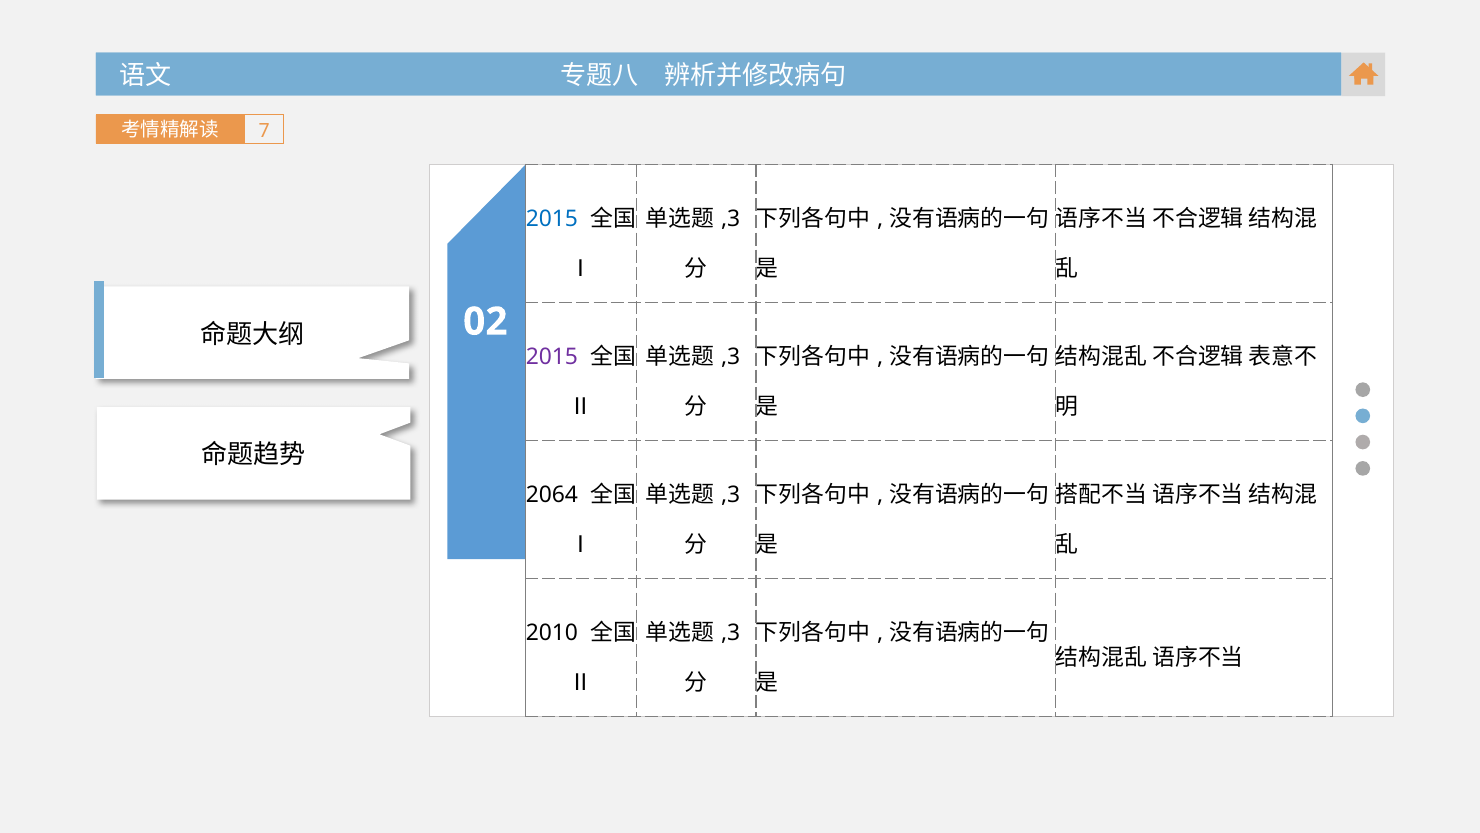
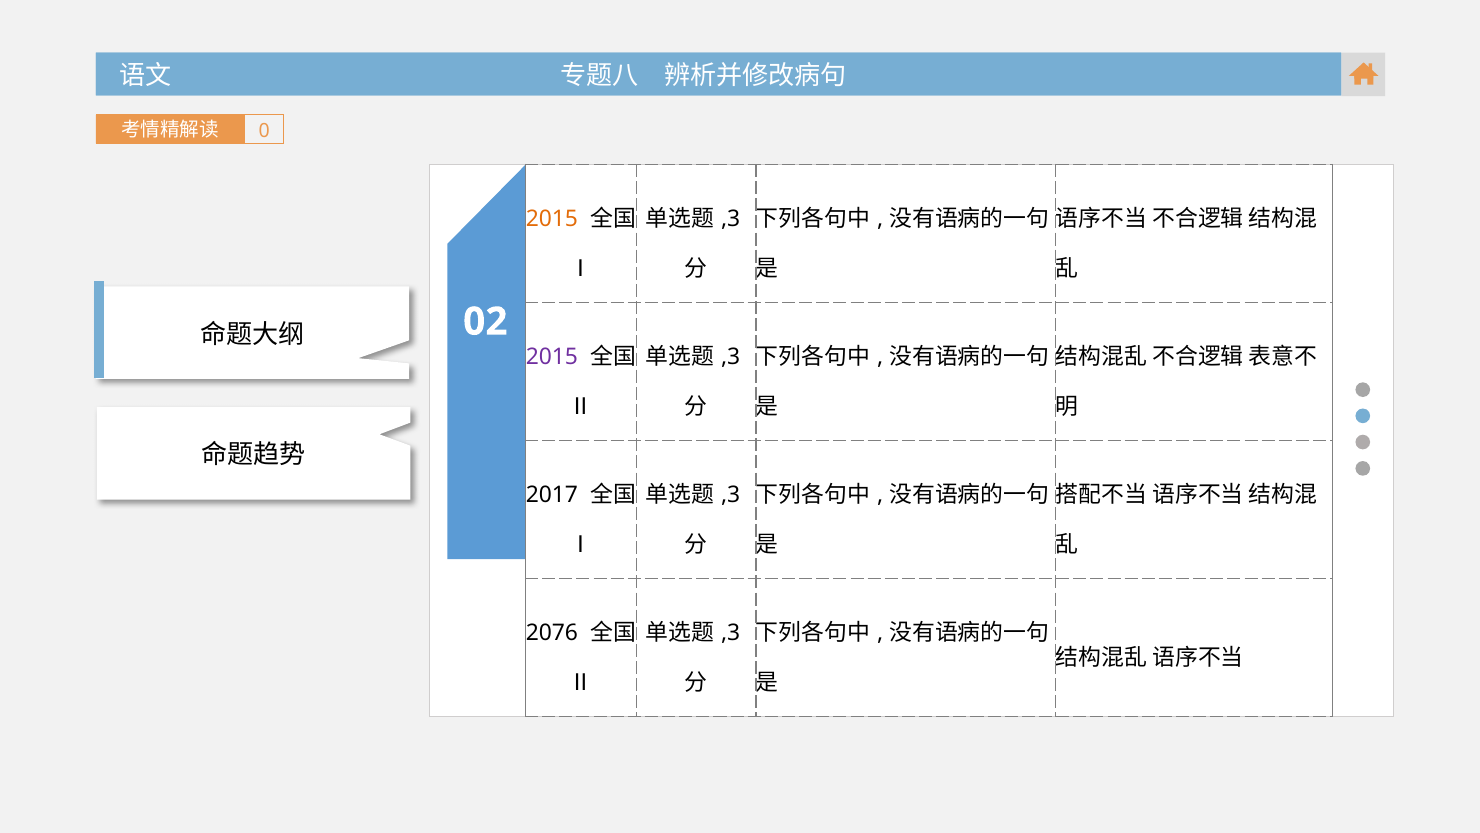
7: 7 -> 0
2015 at (552, 219) colour: blue -> orange
2064: 2064 -> 2017
2010: 2010 -> 2076
